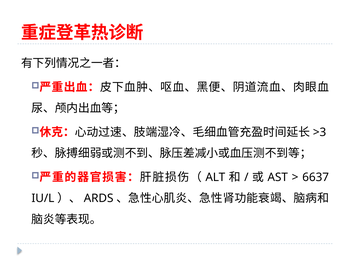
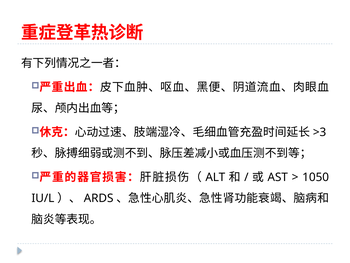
6637: 6637 -> 1050
